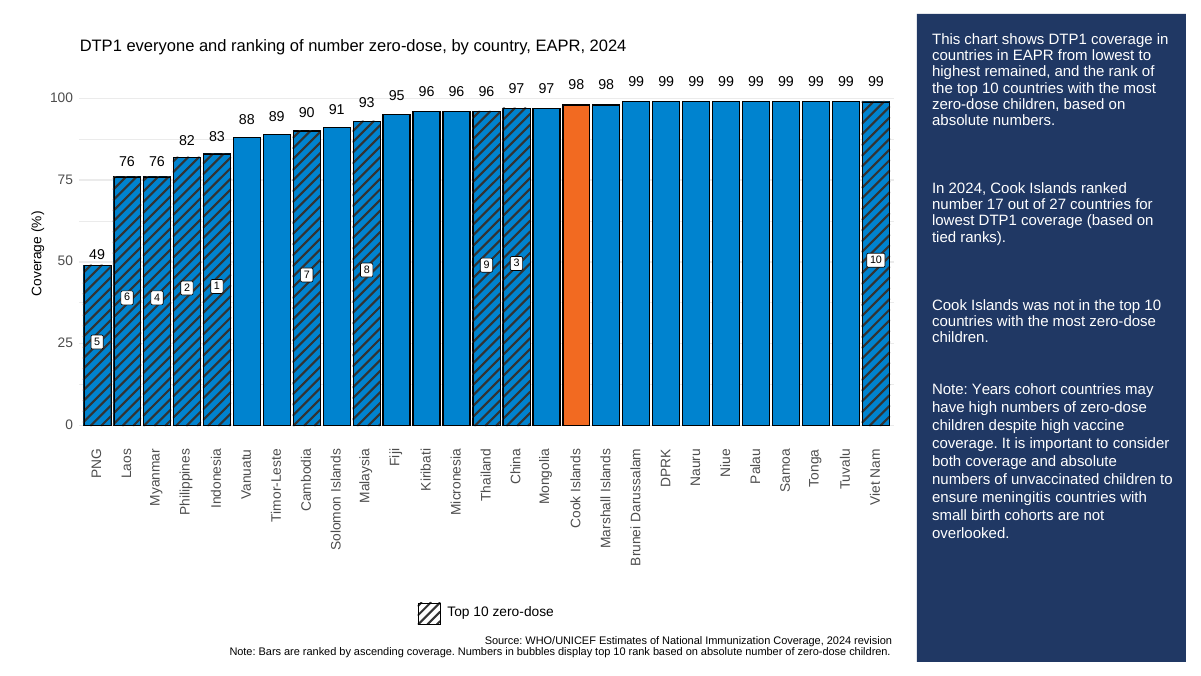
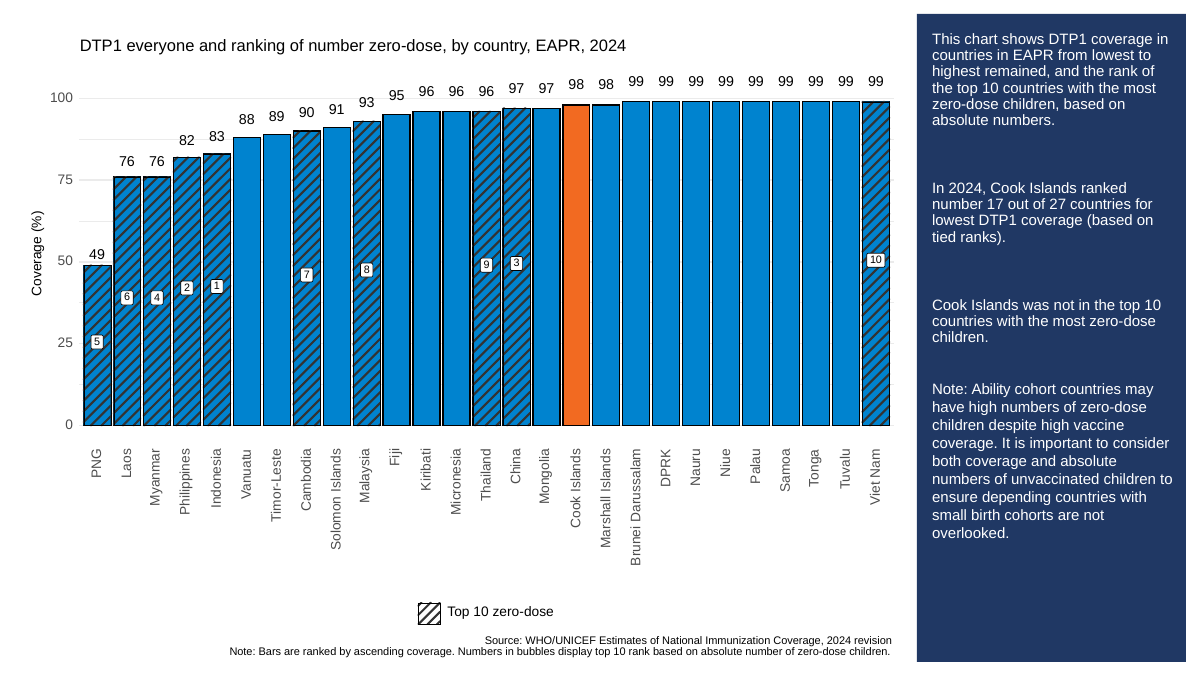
Years: Years -> Ability
meningitis: meningitis -> depending
